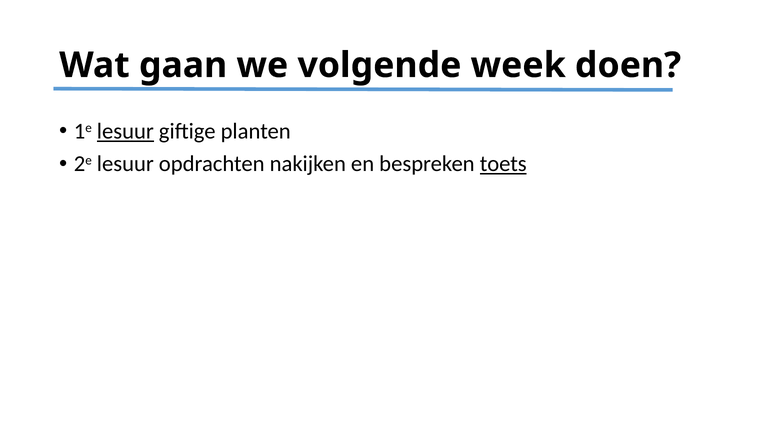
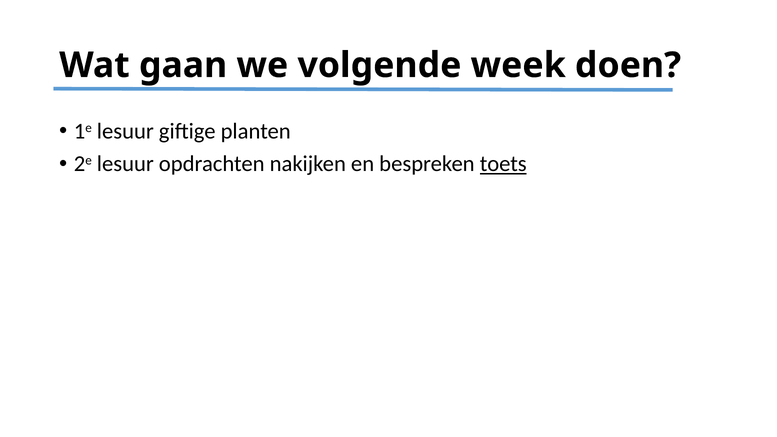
lesuur at (125, 131) underline: present -> none
